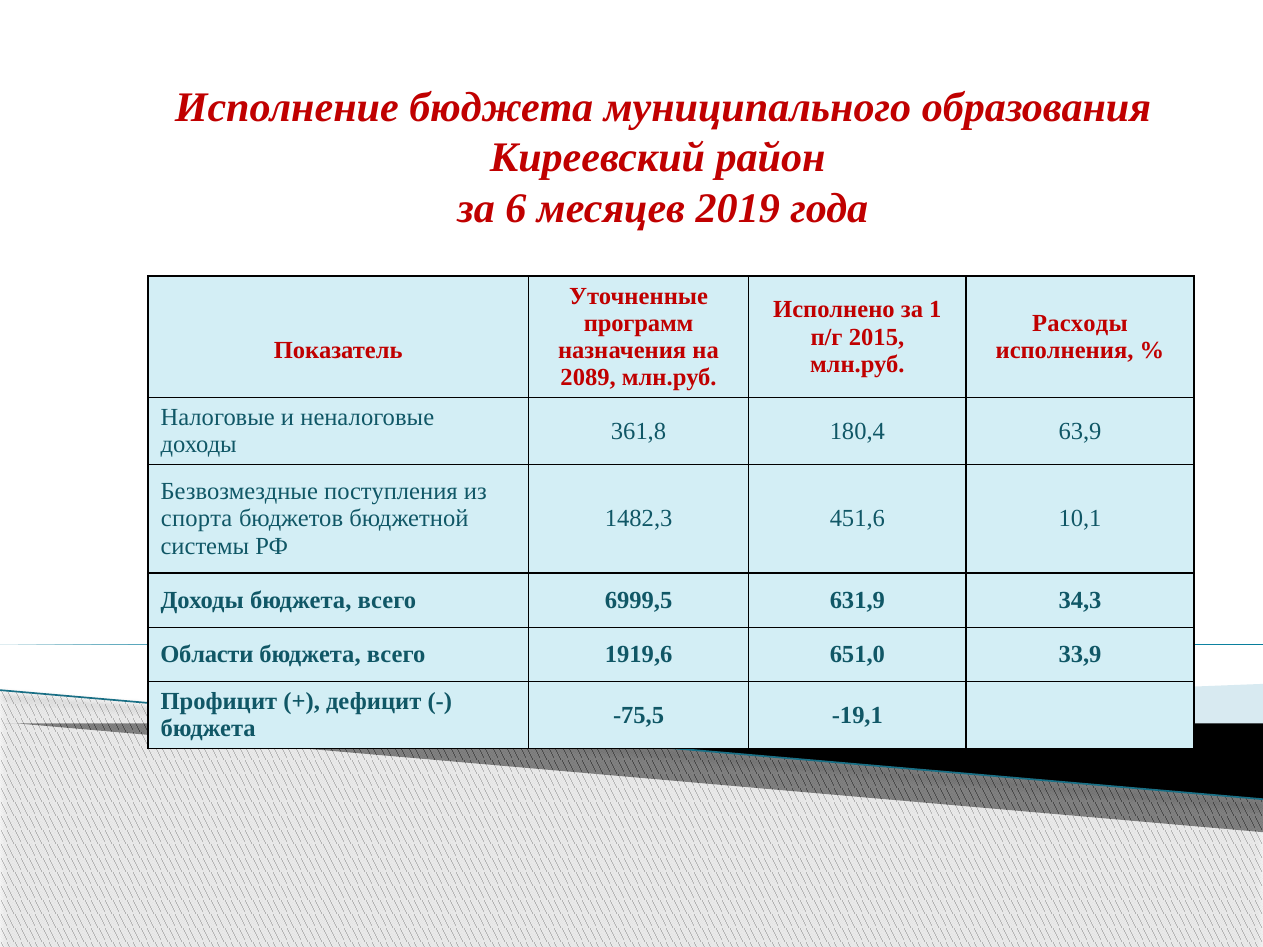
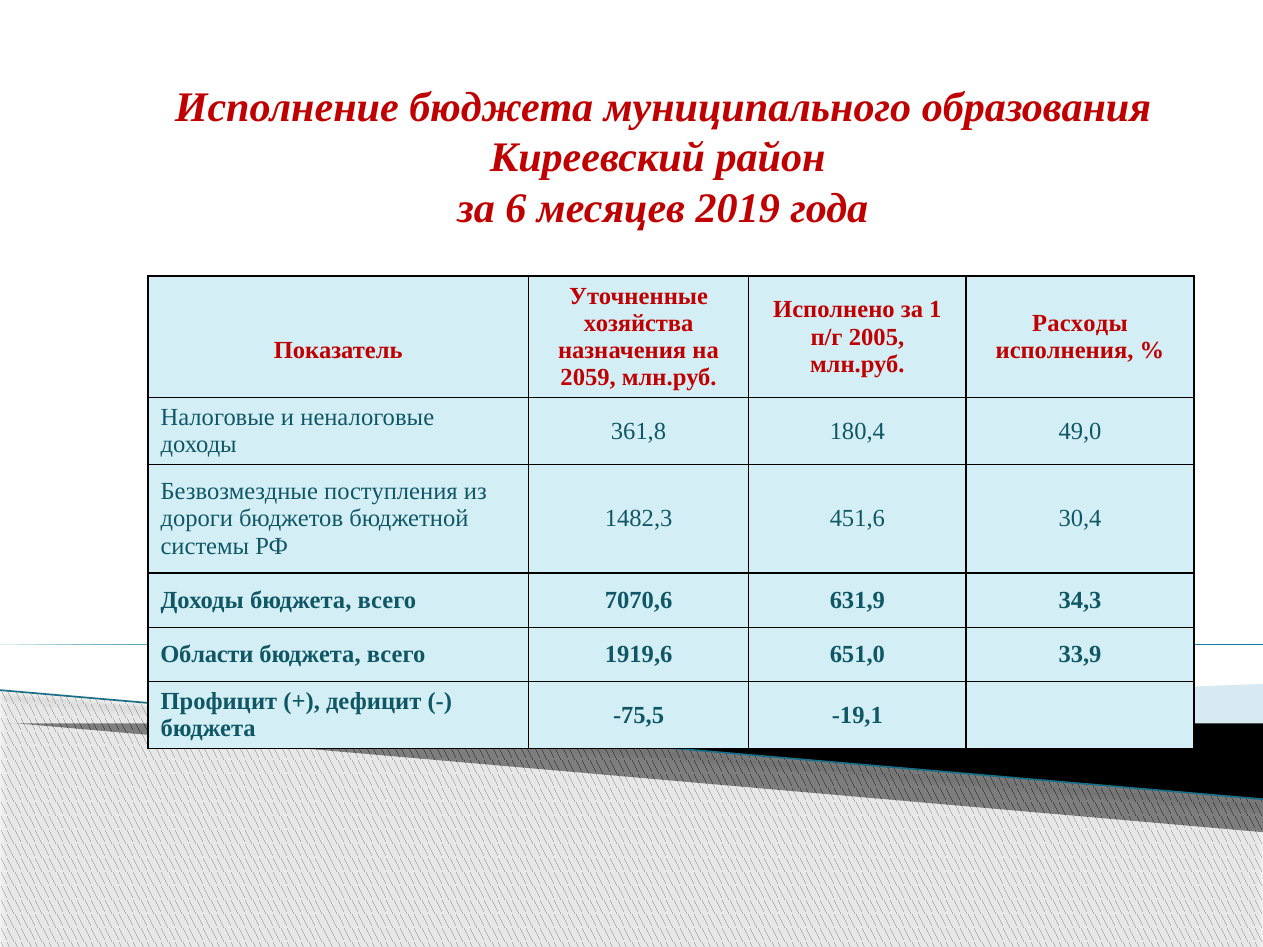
программ: программ -> хозяйства
2015: 2015 -> 2005
2089: 2089 -> 2059
63,9: 63,9 -> 49,0
спорта: спорта -> дороги
10,1: 10,1 -> 30,4
6999,5: 6999,5 -> 7070,6
